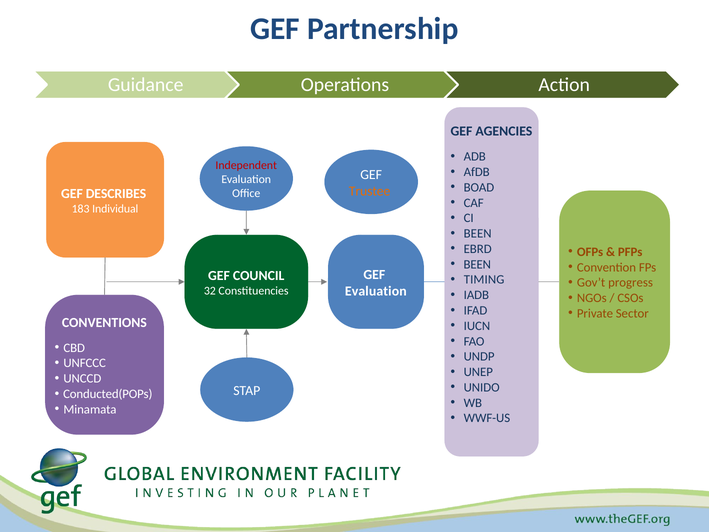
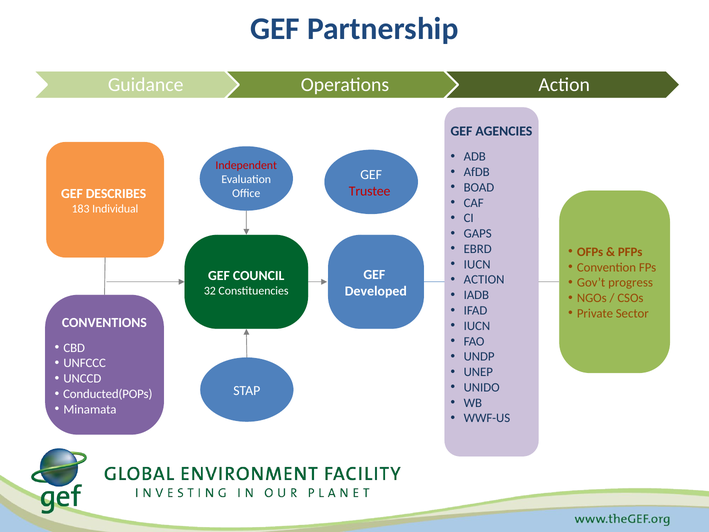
Trustee colour: orange -> red
BEEN at (478, 233): BEEN -> GAPS
BEEN at (477, 264): BEEN -> IUCN
TIMING at (484, 280): TIMING -> ACTION
Evaluation at (376, 291): Evaluation -> Developed
